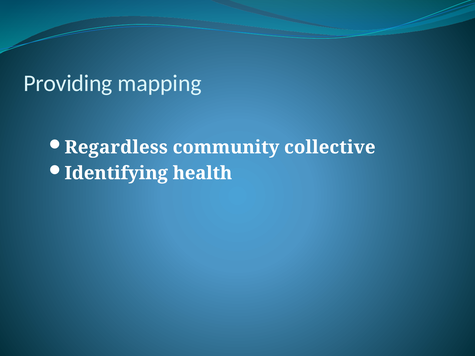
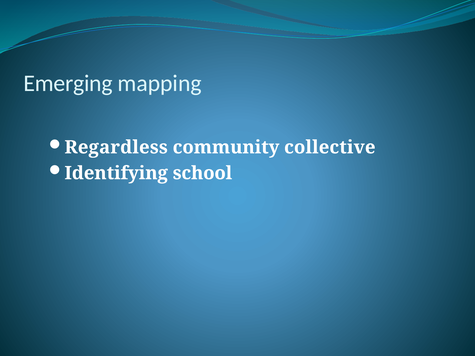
Providing: Providing -> Emerging
health: health -> school
